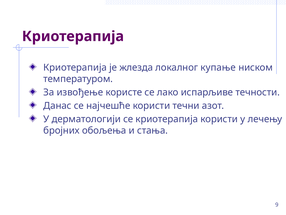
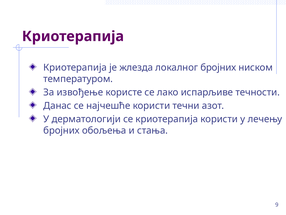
локалног купање: купање -> бројних
